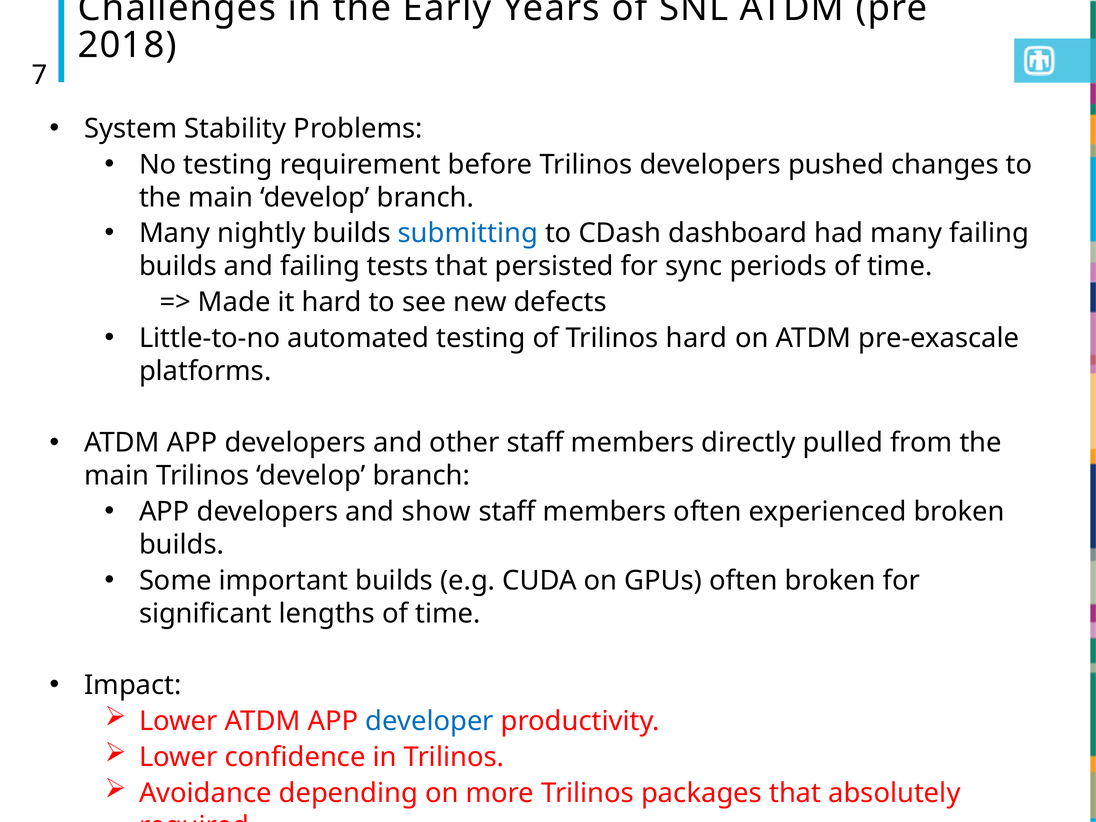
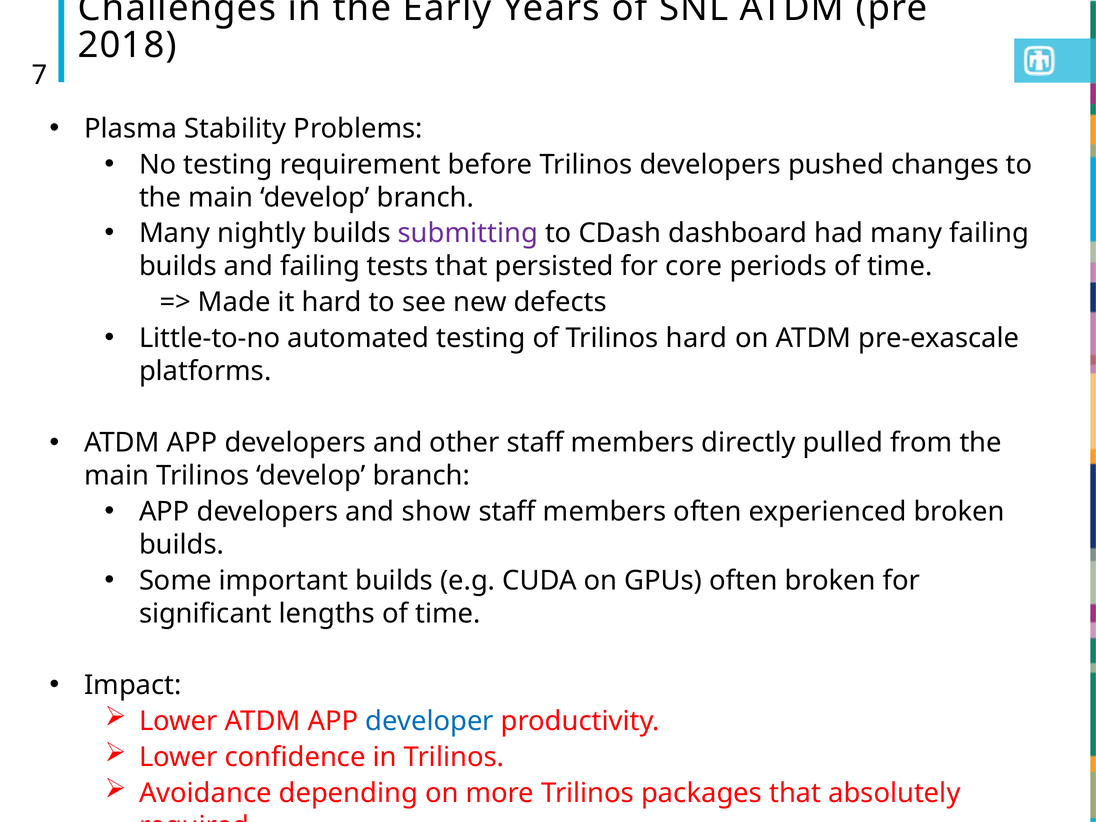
System: System -> Plasma
submitting colour: blue -> purple
sync: sync -> core
